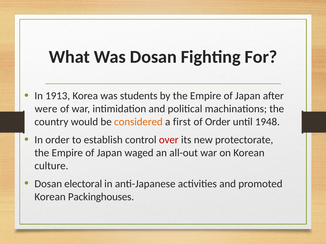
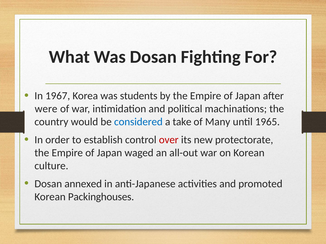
1913: 1913 -> 1967
considered colour: orange -> blue
first: first -> take
of Order: Order -> Many
1948: 1948 -> 1965
electoral: electoral -> annexed
